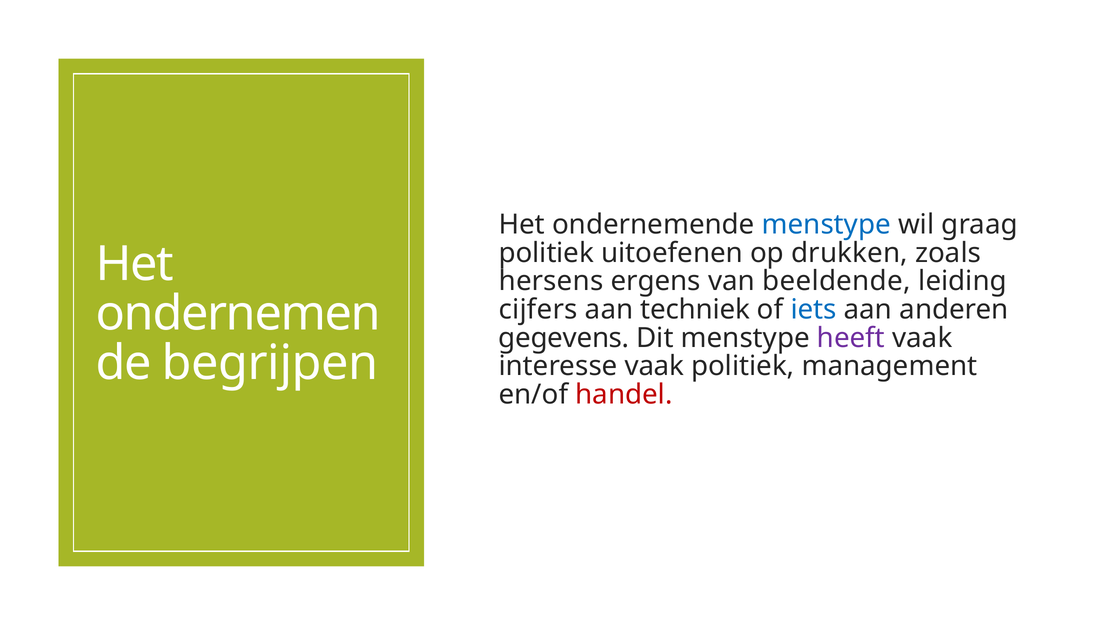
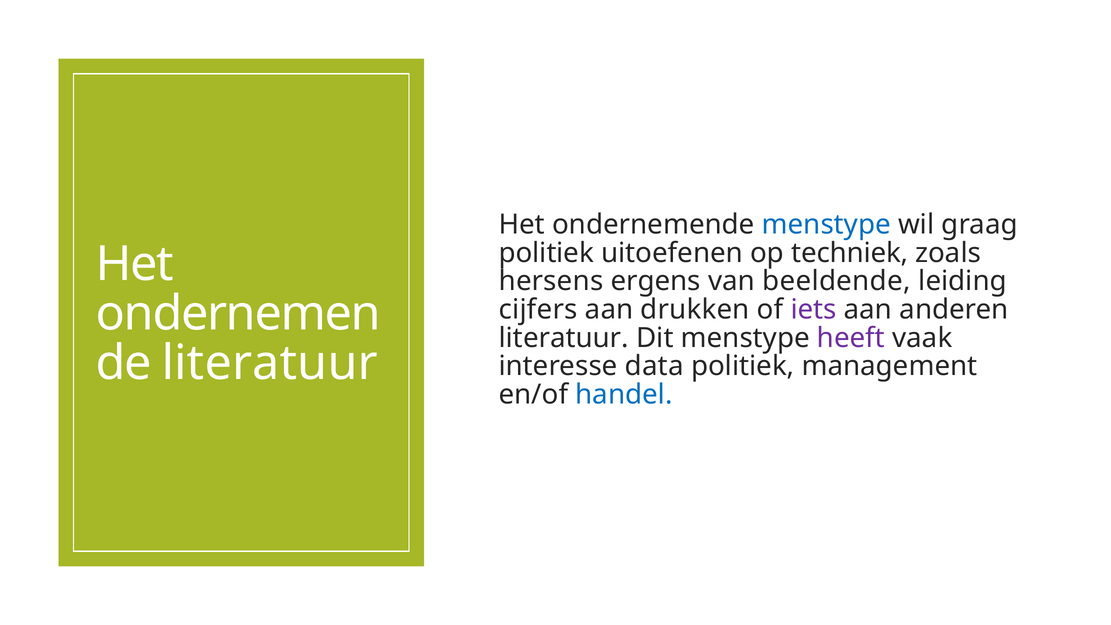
drukken: drukken -> techniek
techniek: techniek -> drukken
iets colour: blue -> purple
gegevens at (564, 338): gegevens -> literatuur
begrijpen at (270, 363): begrijpen -> literatuur
interesse vaak: vaak -> data
handel colour: red -> blue
